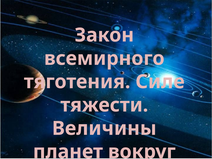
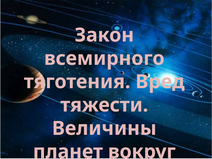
Силе: Силе -> Вред
